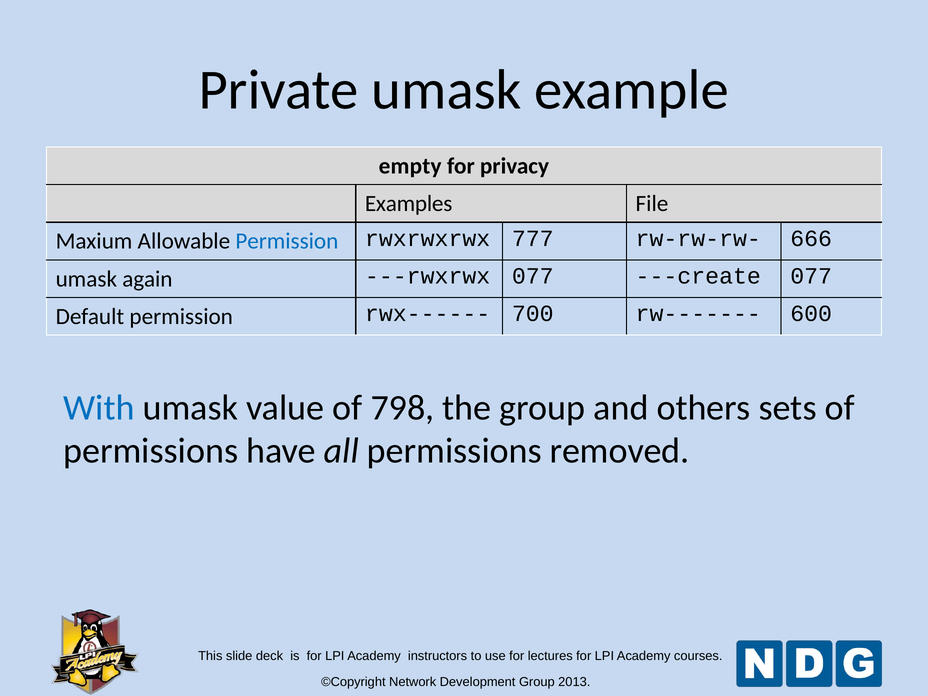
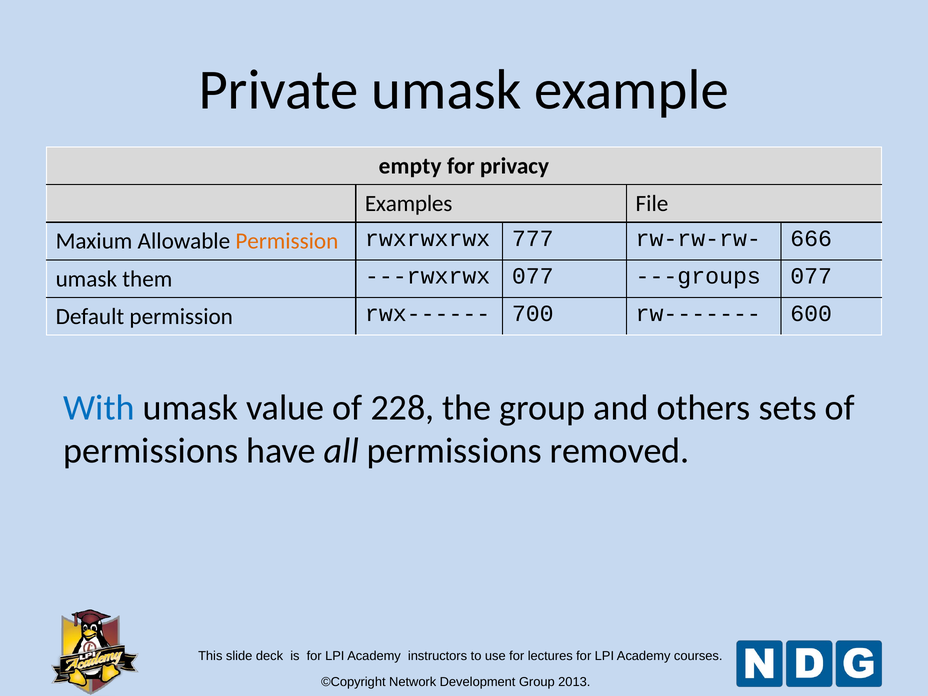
Permission at (287, 241) colour: blue -> orange
again: again -> them
---create: ---create -> ---groups
798: 798 -> 228
